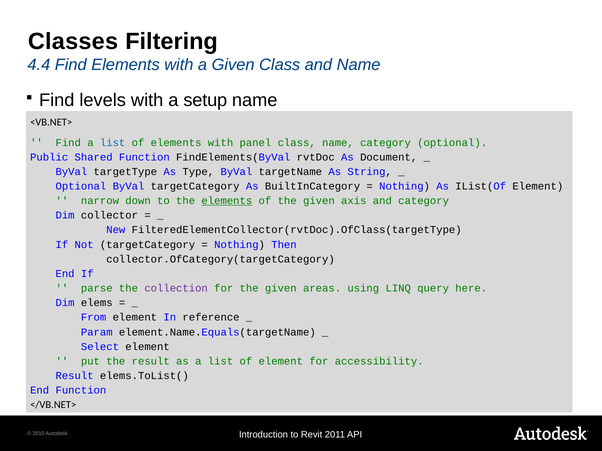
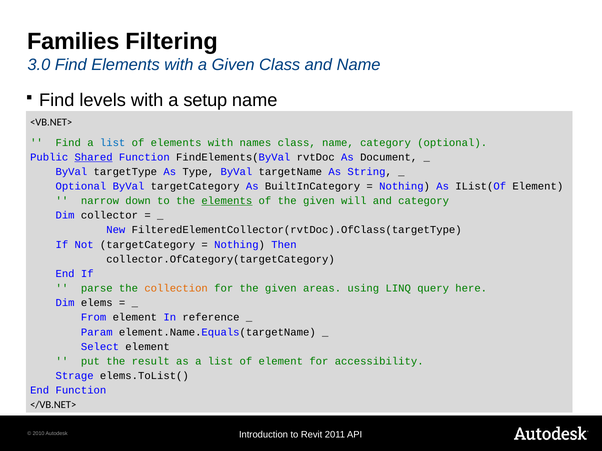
Classes: Classes -> Families
4.4: 4.4 -> 3.0
panel: panel -> names
Shared underline: none -> present
axis: axis -> will
collection colour: purple -> orange
Result at (75, 376): Result -> Strage
